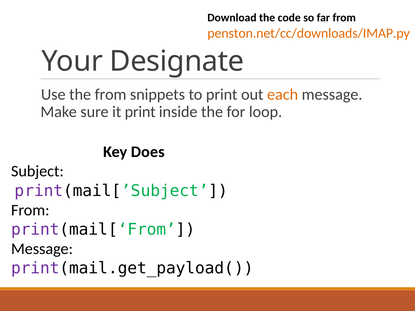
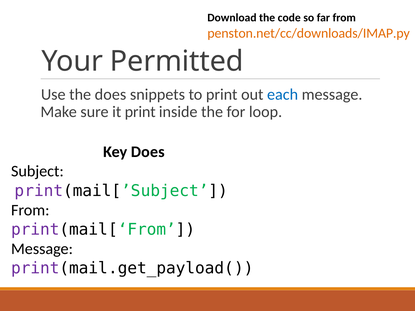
Designate: Designate -> Permitted
the from: from -> does
each colour: orange -> blue
